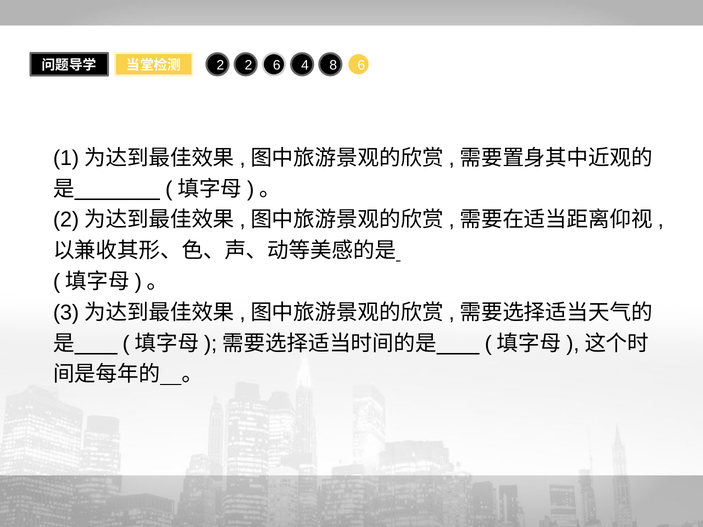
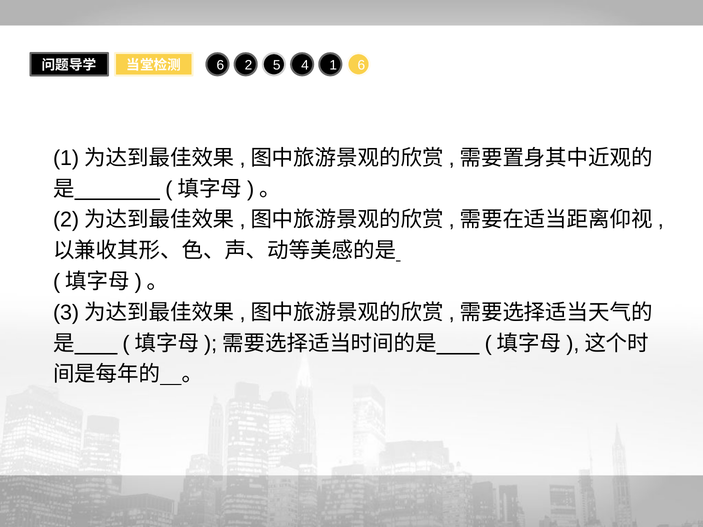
2 at (220, 65): 2 -> 6
2 6: 6 -> 5
8: 8 -> 1
